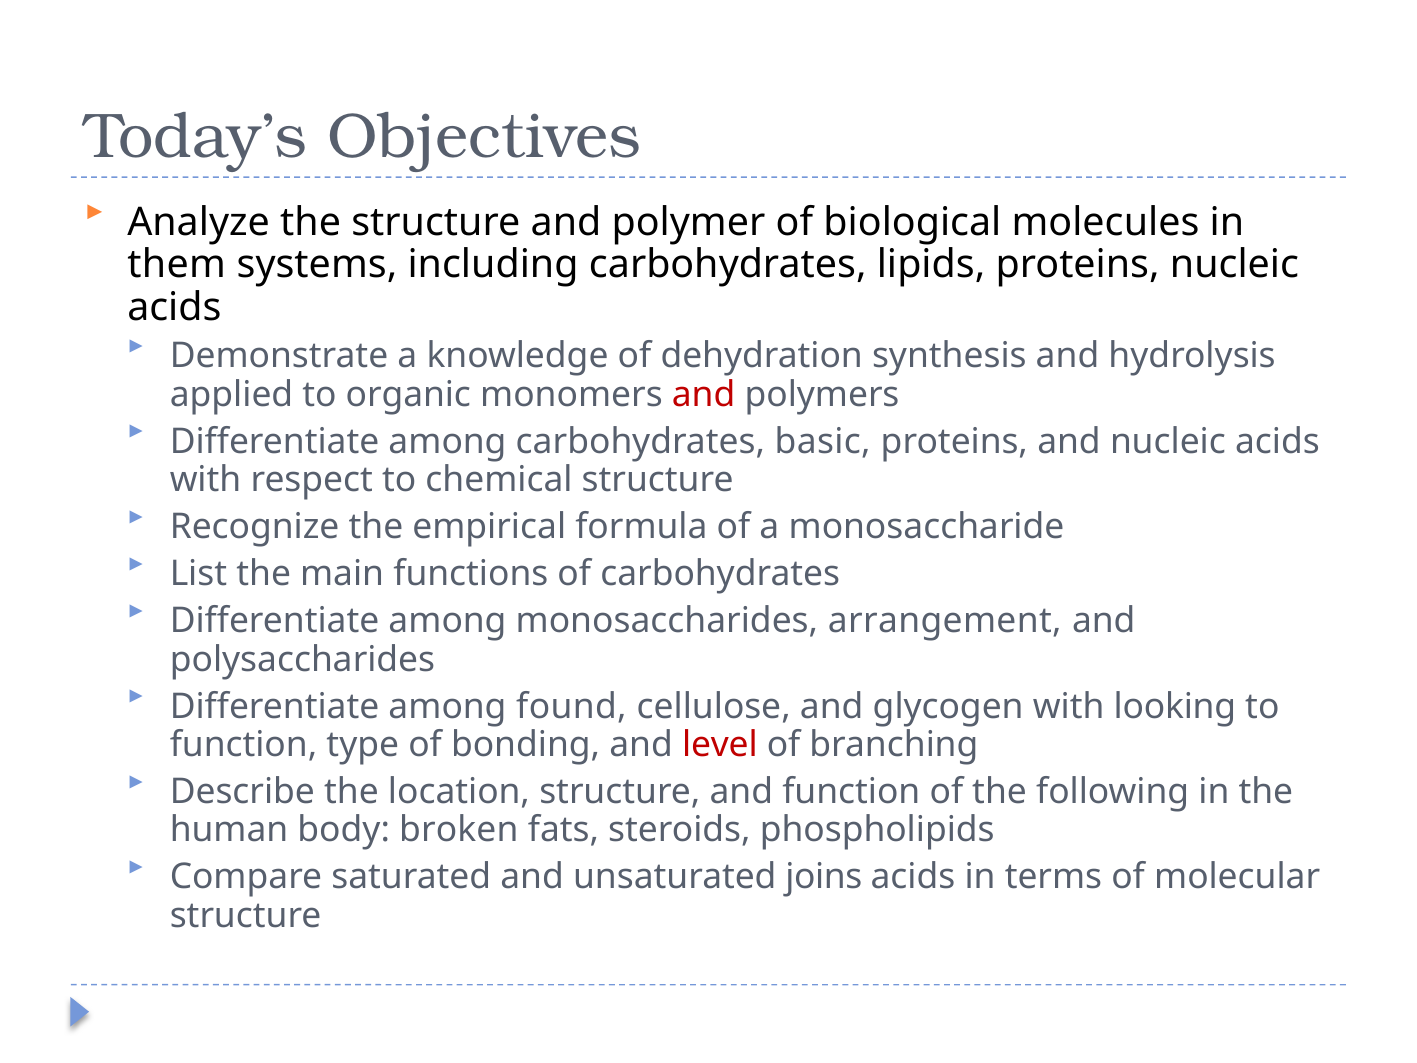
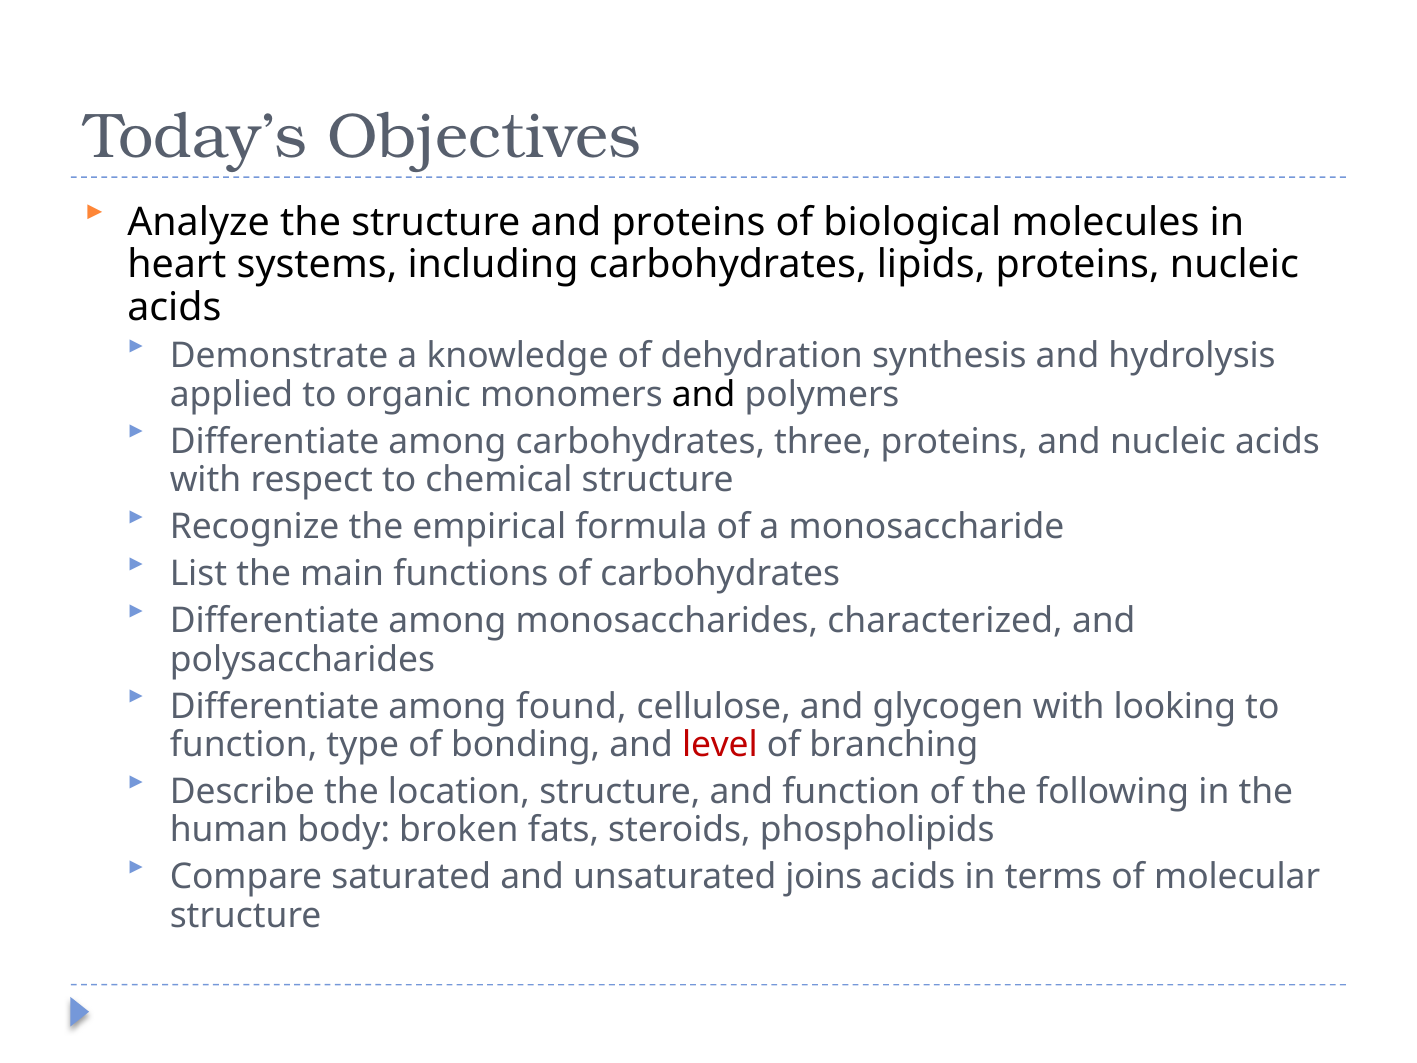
and polymer: polymer -> proteins
them: them -> heart
and at (704, 394) colour: red -> black
basic: basic -> three
arrangement: arrangement -> characterized
